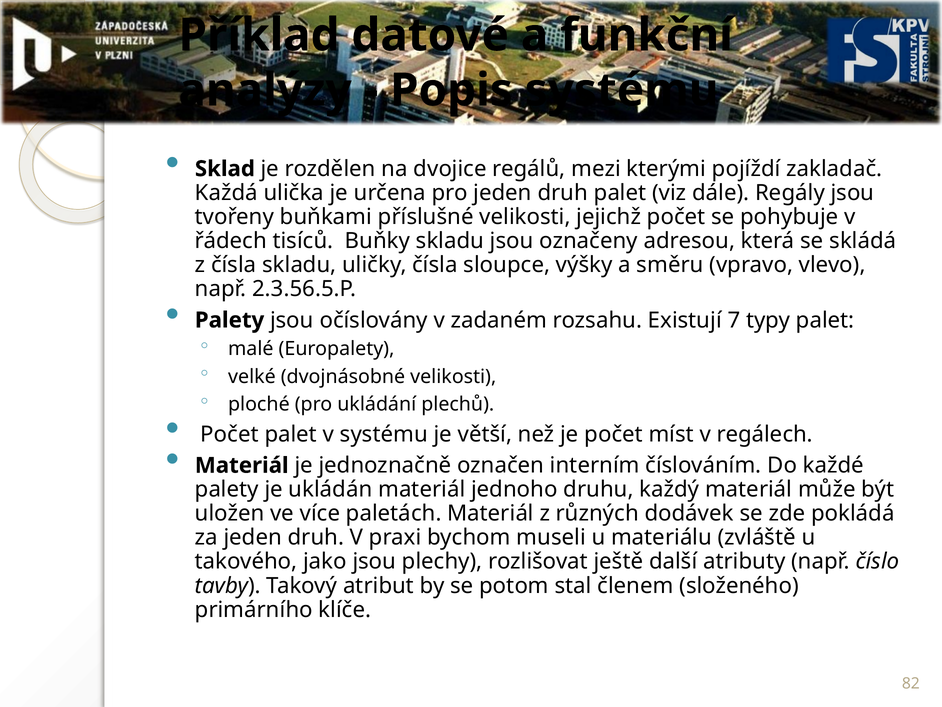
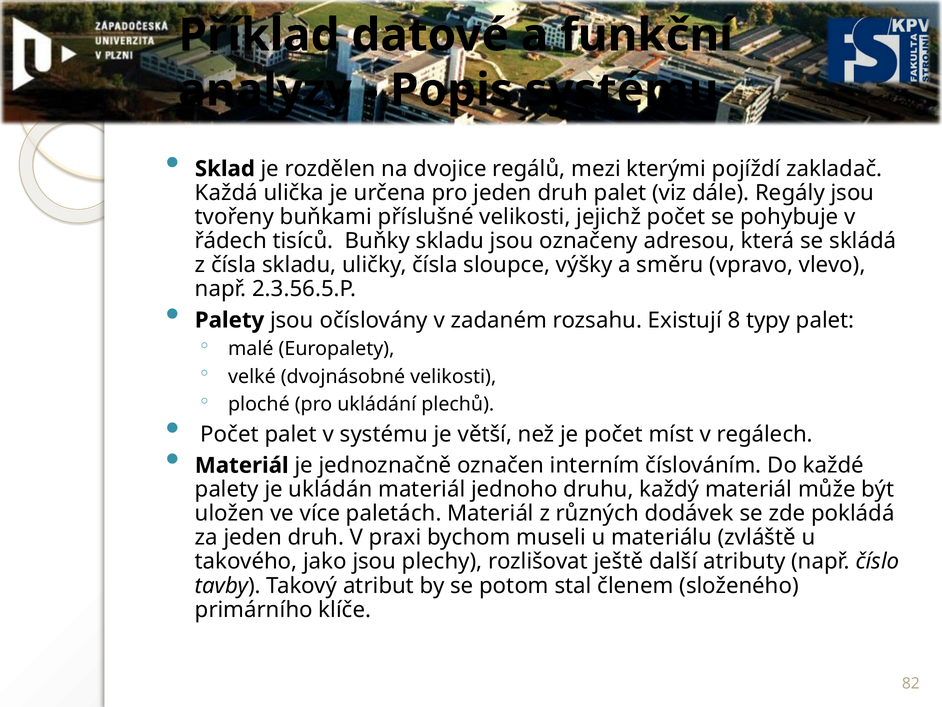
7: 7 -> 8
